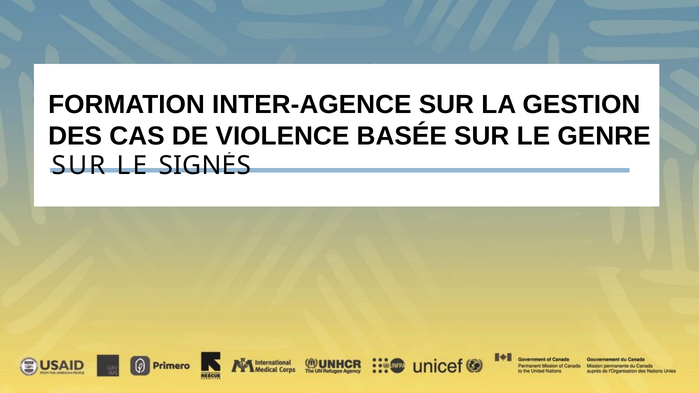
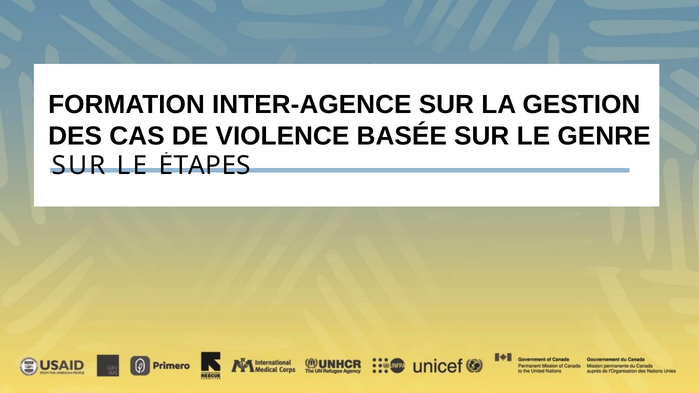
SIGNÉS: SIGNÉS -> ÉTAPES
